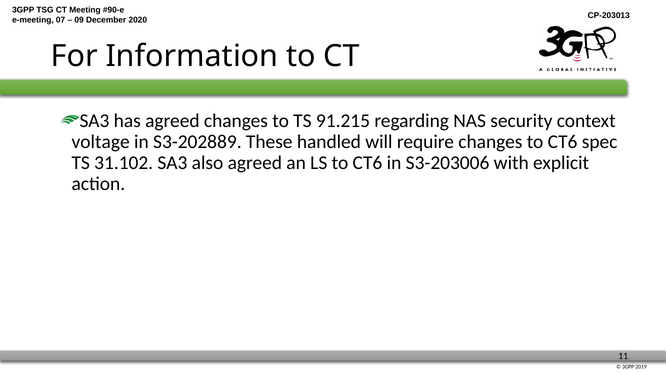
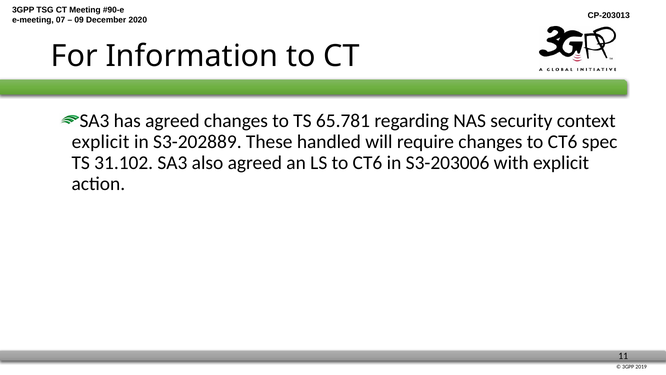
91.215: 91.215 -> 65.781
voltage at (101, 142): voltage -> explicit
